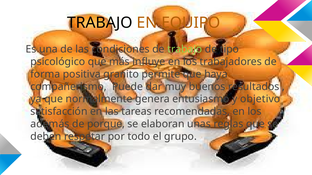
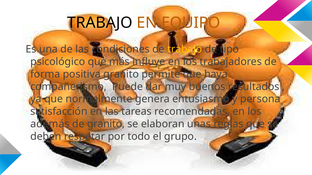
trabajo at (185, 49) colour: light green -> yellow
objetivo: objetivo -> persona
de porque: porque -> granito
